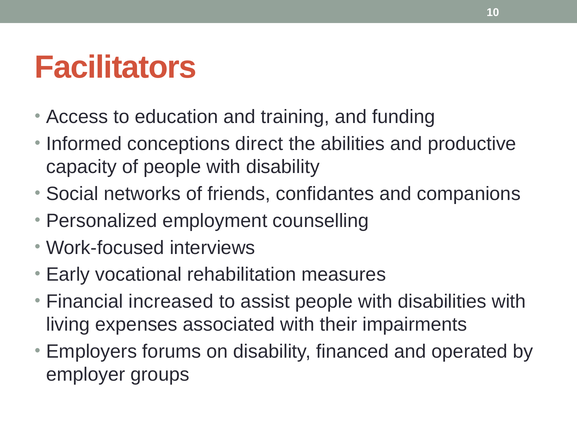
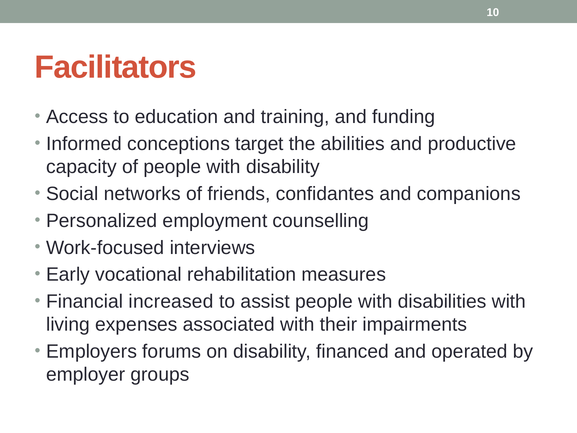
direct: direct -> target
